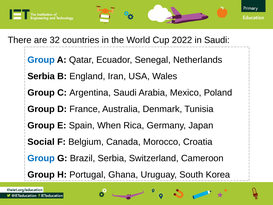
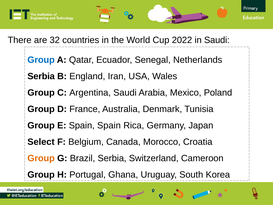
Spain When: When -> Spain
Social: Social -> Select
Group at (41, 158) colour: blue -> orange
